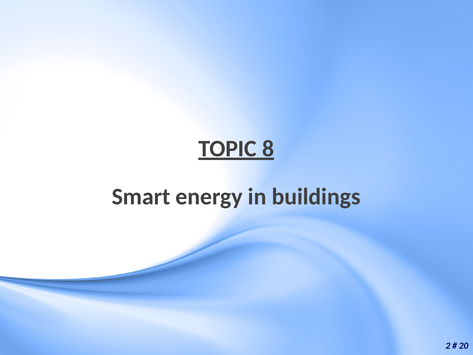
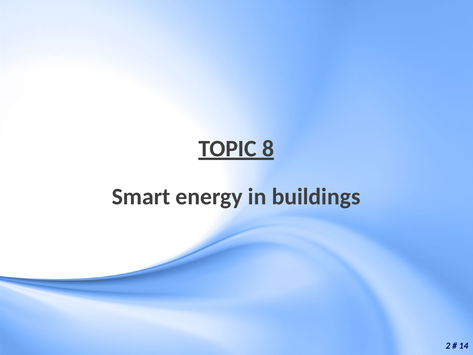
20: 20 -> 14
